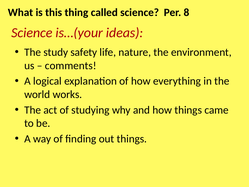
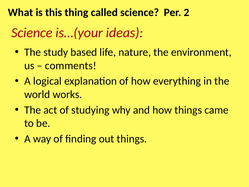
8: 8 -> 2
safety: safety -> based
